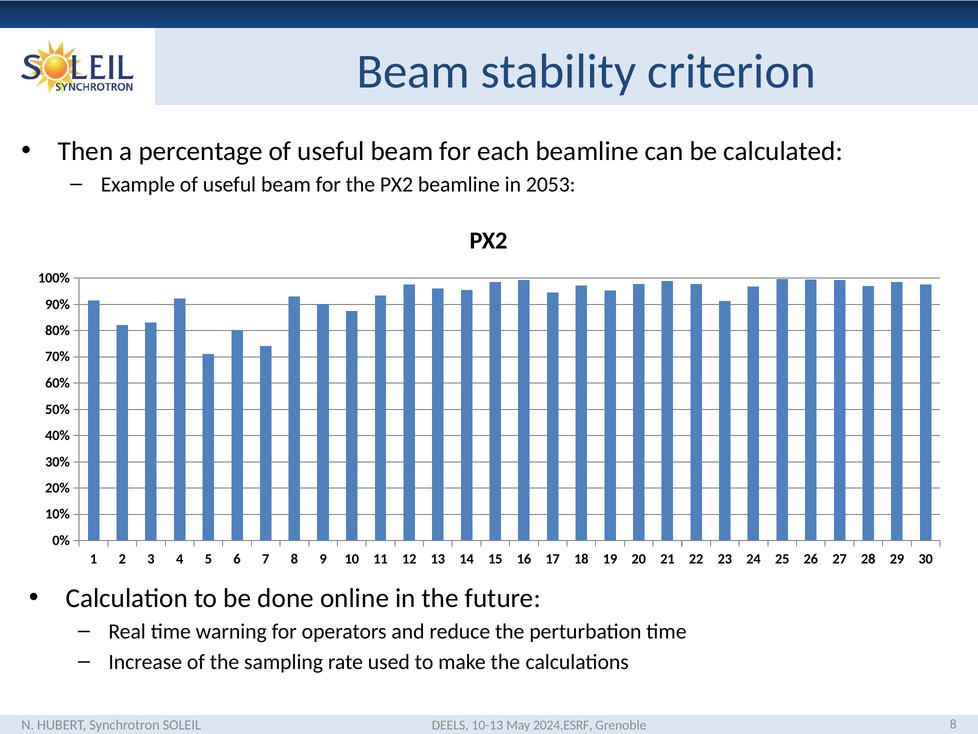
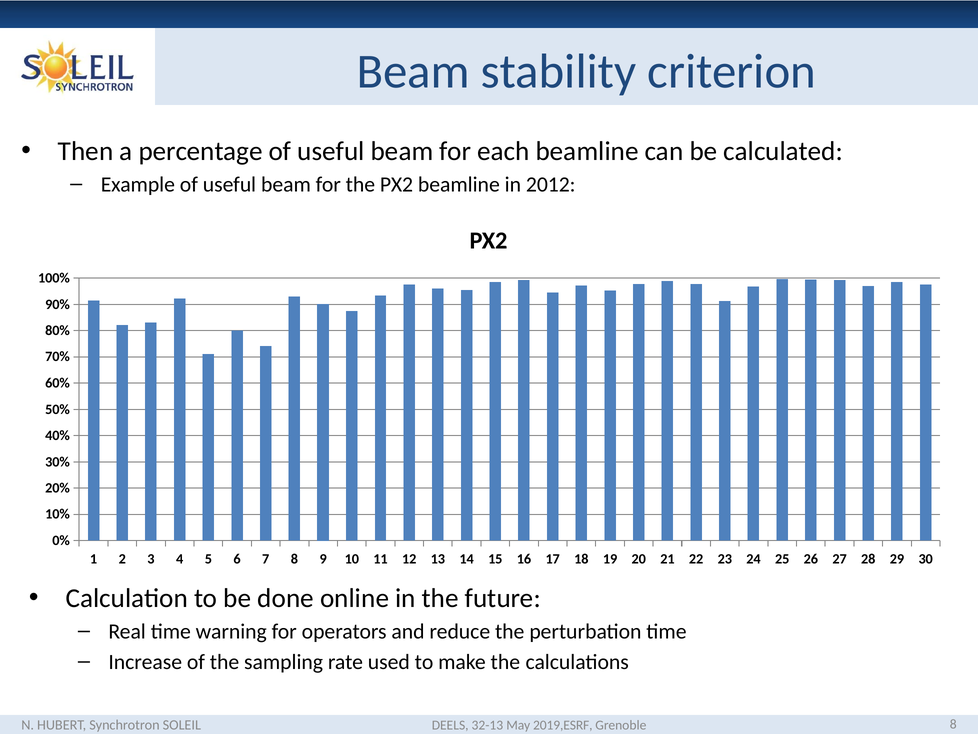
2053: 2053 -> 2012
10-13: 10-13 -> 32-13
2024,ESRF: 2024,ESRF -> 2019,ESRF
